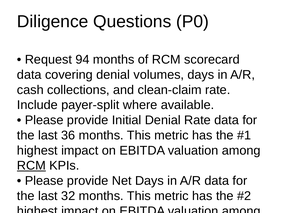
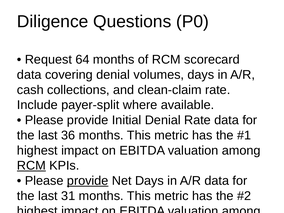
94: 94 -> 64
provide at (88, 181) underline: none -> present
32: 32 -> 31
